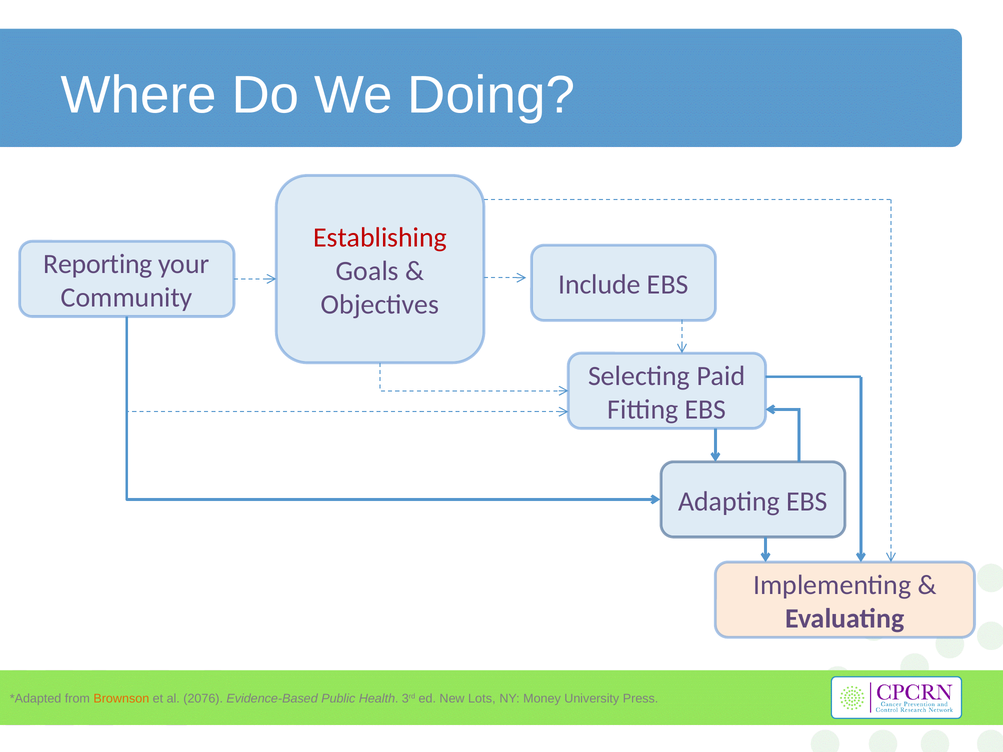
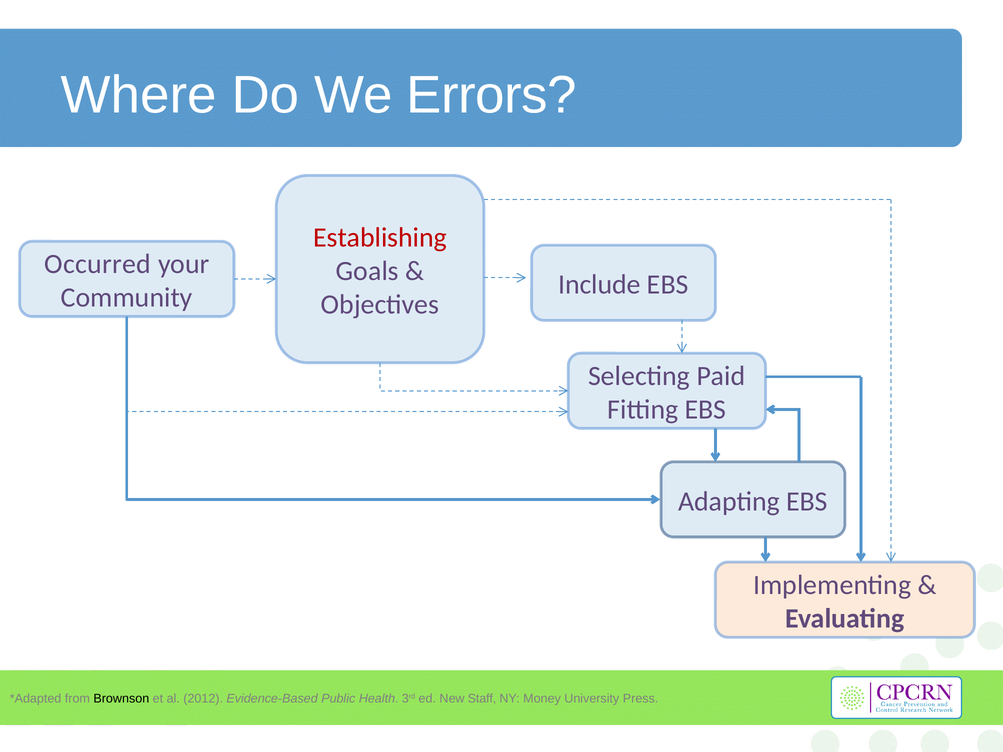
Doing: Doing -> Errors
Reporting: Reporting -> Occurred
Brownson colour: orange -> black
2076: 2076 -> 2012
Lots: Lots -> Staff
